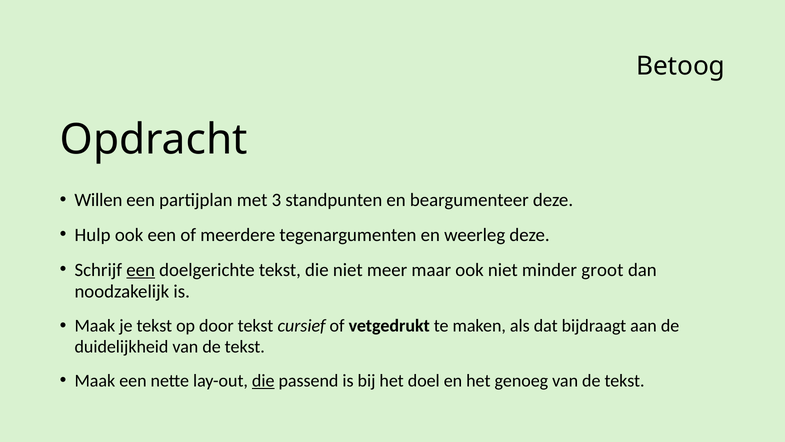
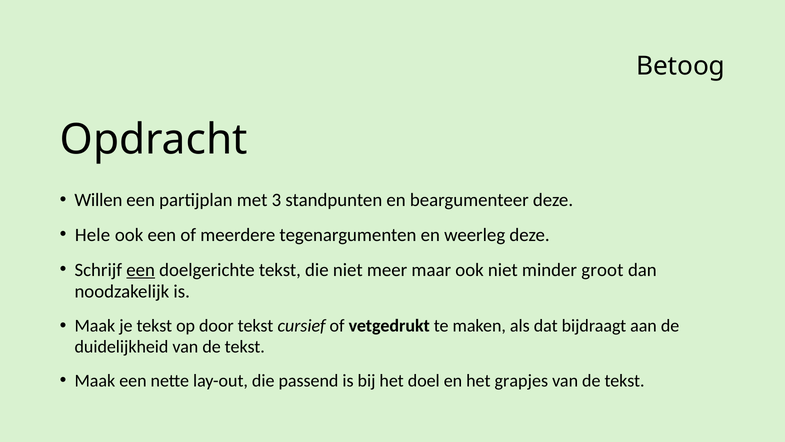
Hulp: Hulp -> Hele
die at (263, 380) underline: present -> none
genoeg: genoeg -> grapjes
